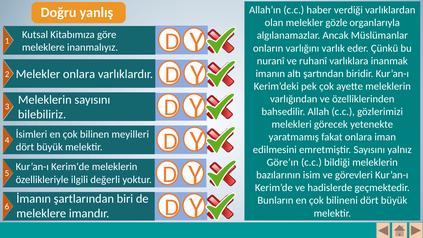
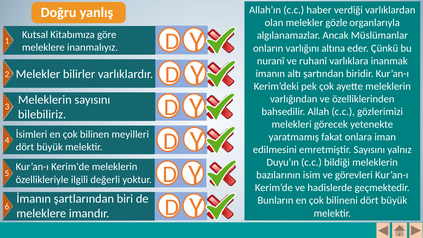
varlık: varlık -> altına
Melekler onlara: onlara -> bilirler
Göre’ın: Göre’ın -> Duyu’ın
